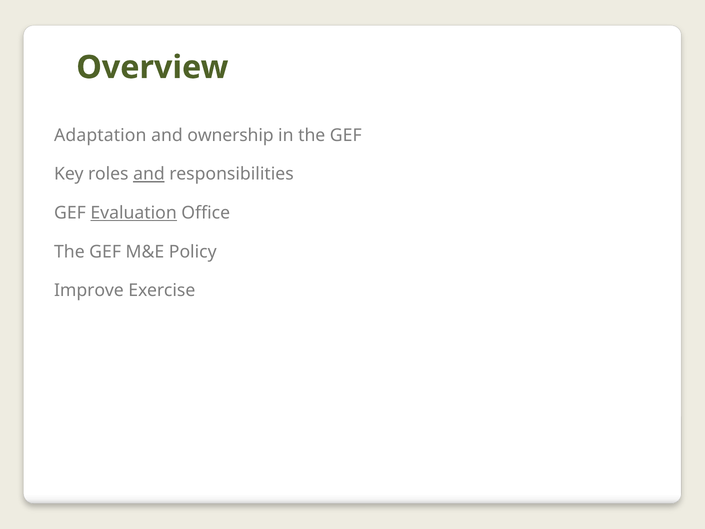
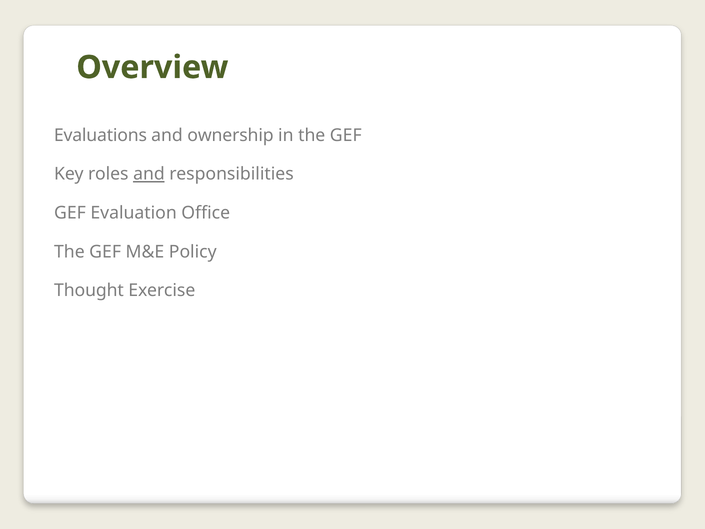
Adaptation: Adaptation -> Evaluations
Evaluation underline: present -> none
Improve: Improve -> Thought
